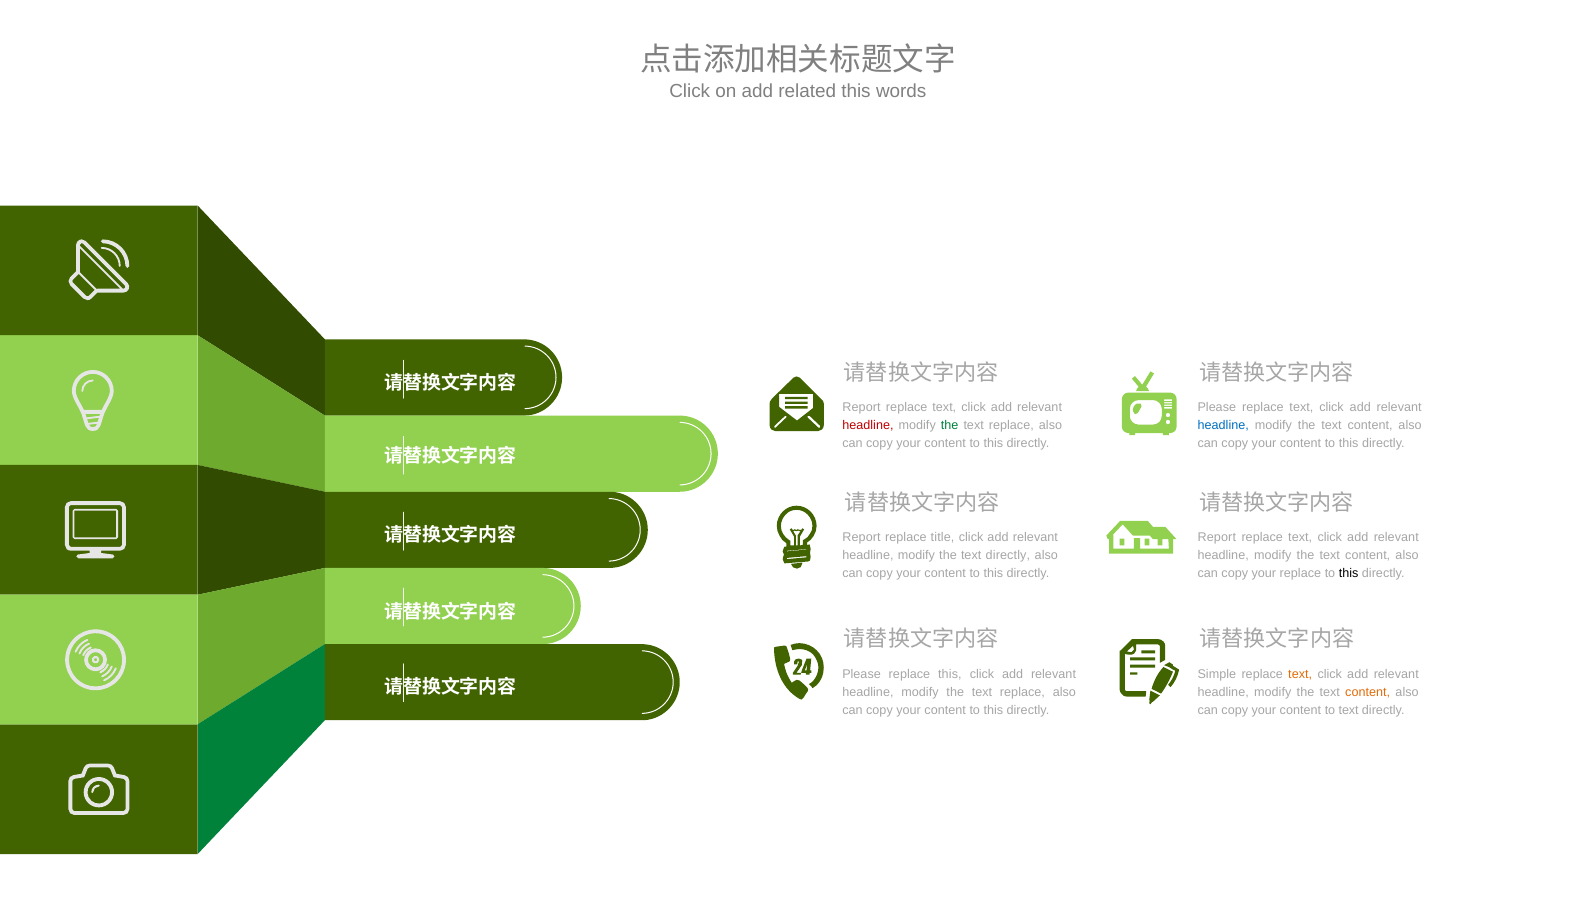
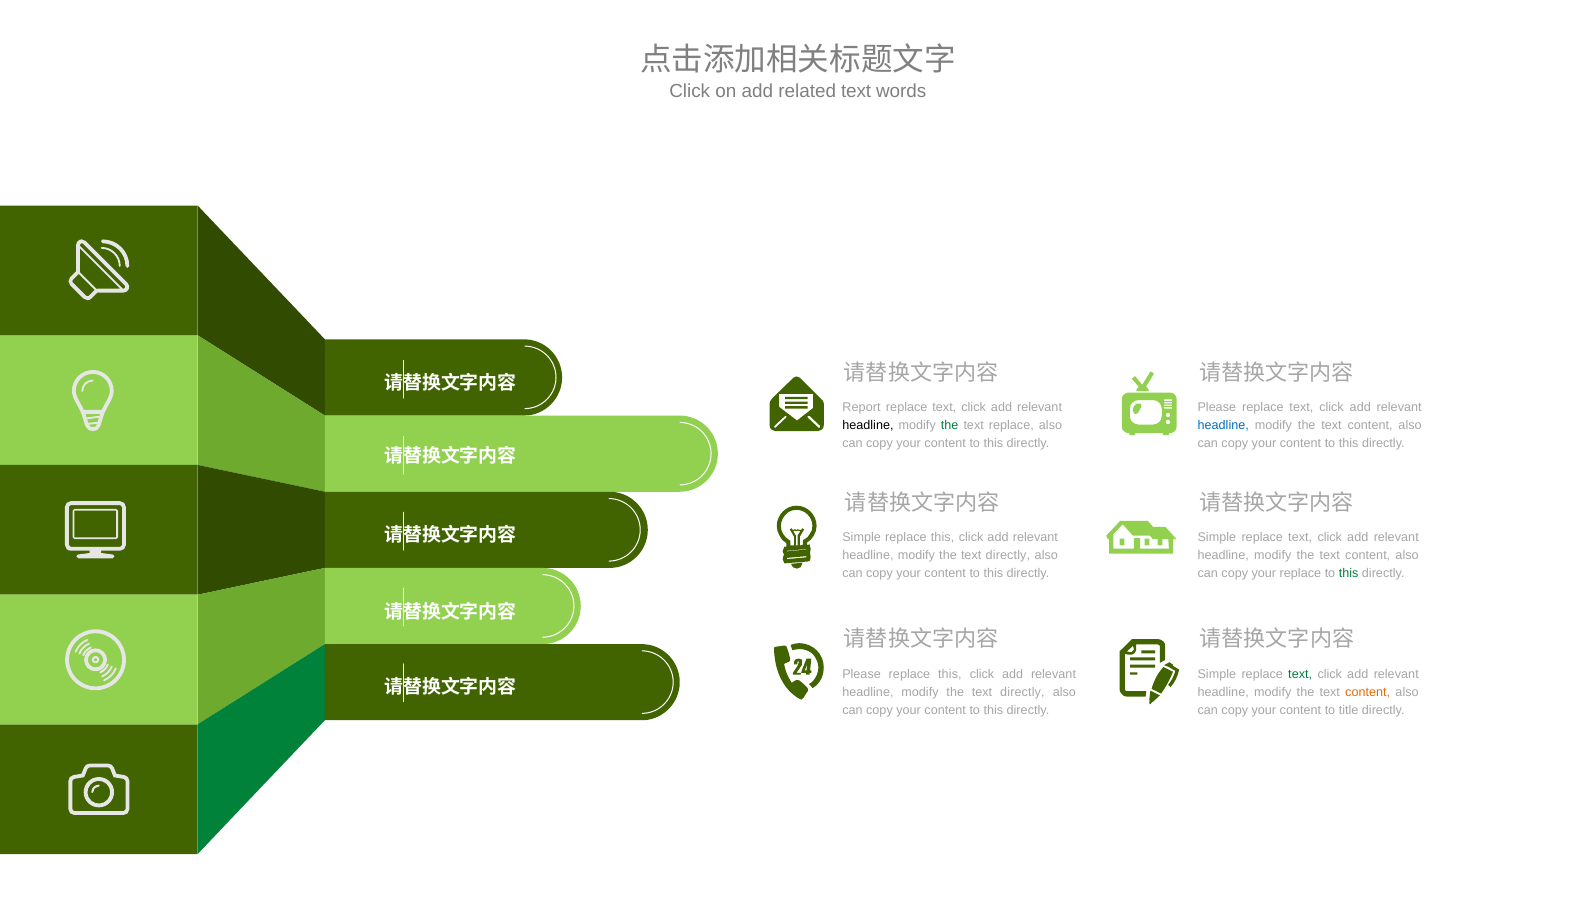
related this: this -> text
headline at (868, 425) colour: red -> black
Report at (862, 537): Report -> Simple
title at (943, 537): title -> this
Report at (1217, 537): Report -> Simple
this at (1349, 573) colour: black -> green
text at (1300, 674) colour: orange -> green
replace at (1022, 692): replace -> directly
to text: text -> title
